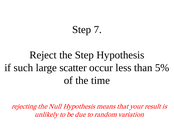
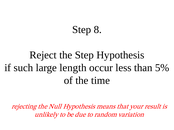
7: 7 -> 8
scatter: scatter -> length
